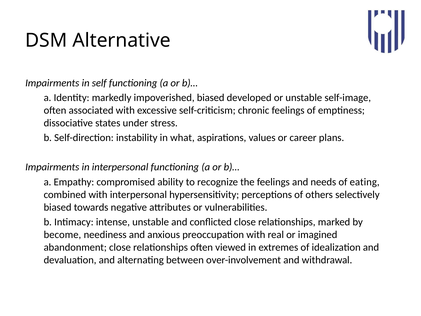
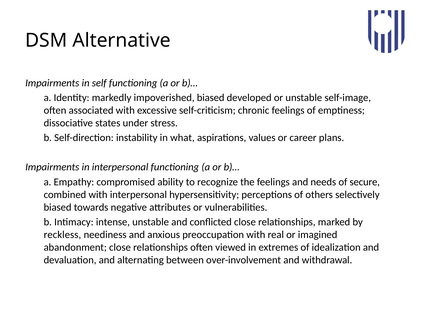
eating: eating -> secure
become: become -> reckless
